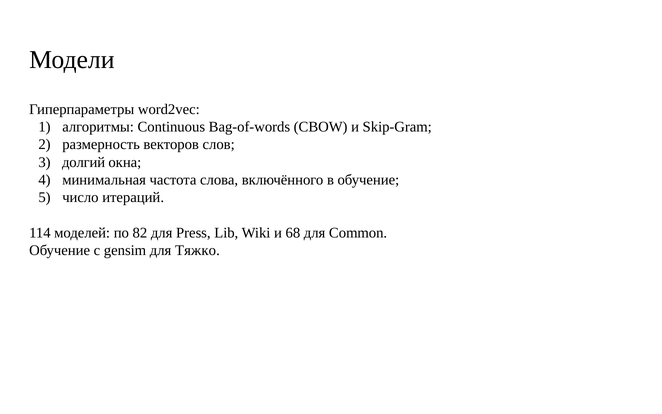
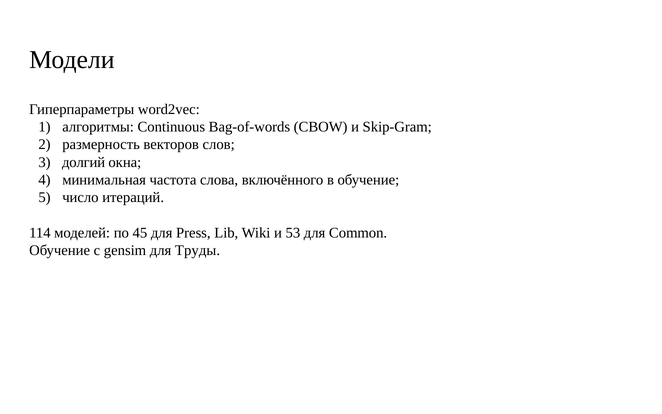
82: 82 -> 45
68: 68 -> 53
Тяжко: Тяжко -> Труды
